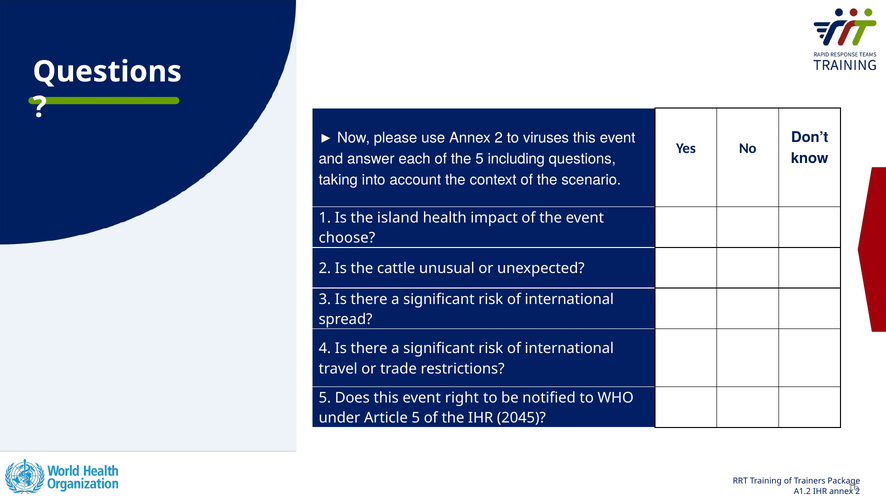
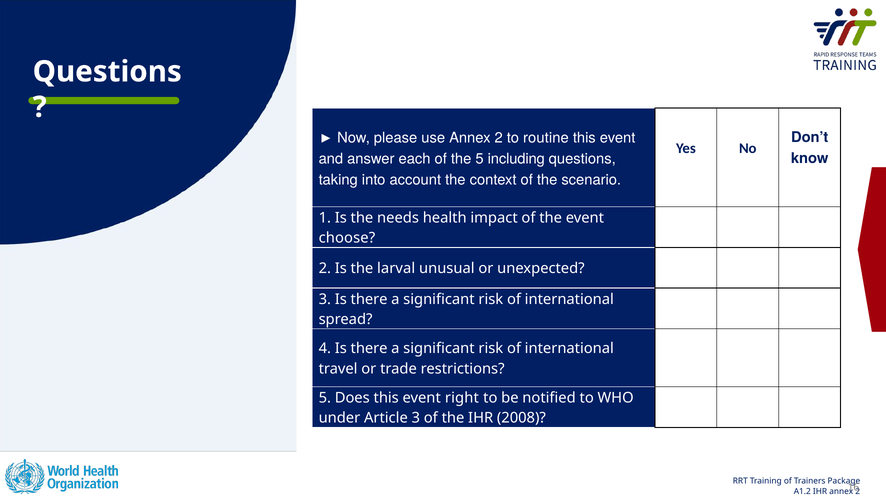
viruses: viruses -> routine
island: island -> needs
cattle: cattle -> larval
Article 5: 5 -> 3
2045: 2045 -> 2008
